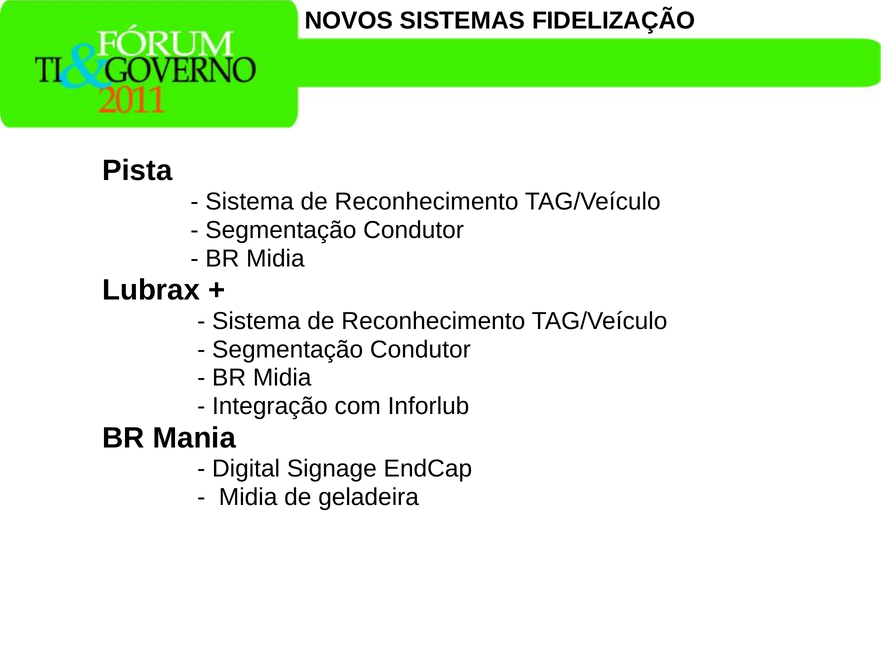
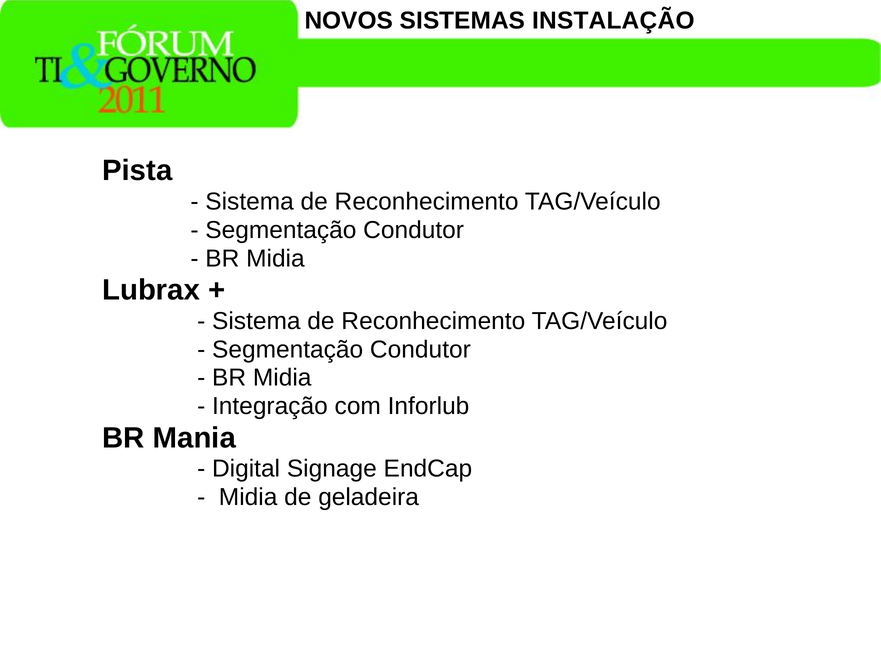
FIDELIZAÇÃO: FIDELIZAÇÃO -> INSTALAÇÃO
